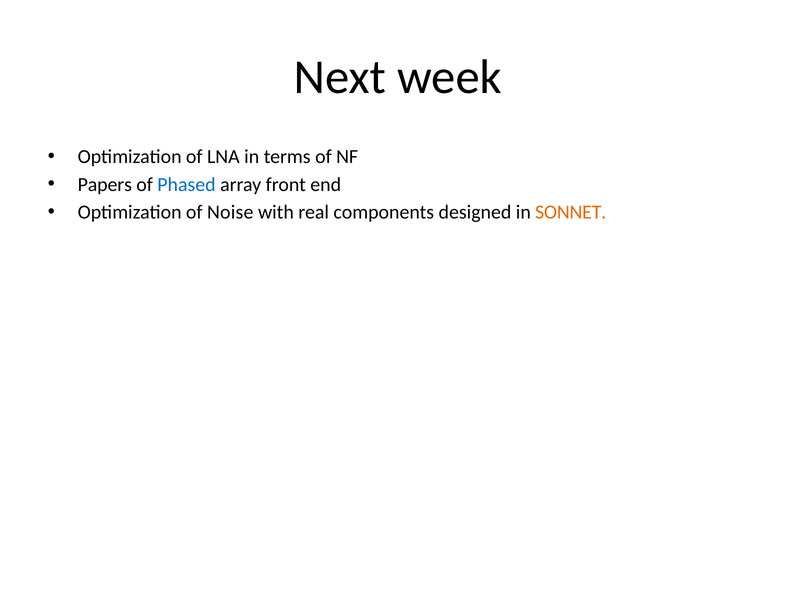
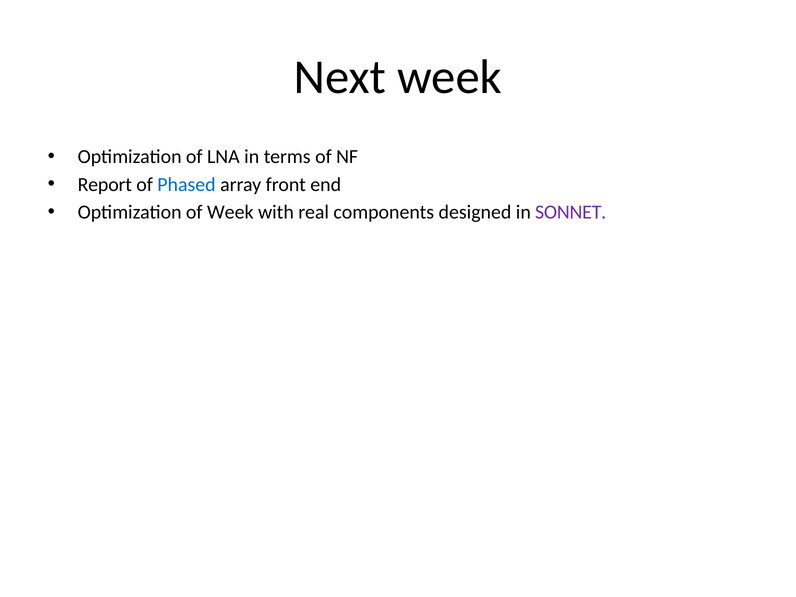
Papers: Papers -> Report
of Noise: Noise -> Week
SONNET colour: orange -> purple
